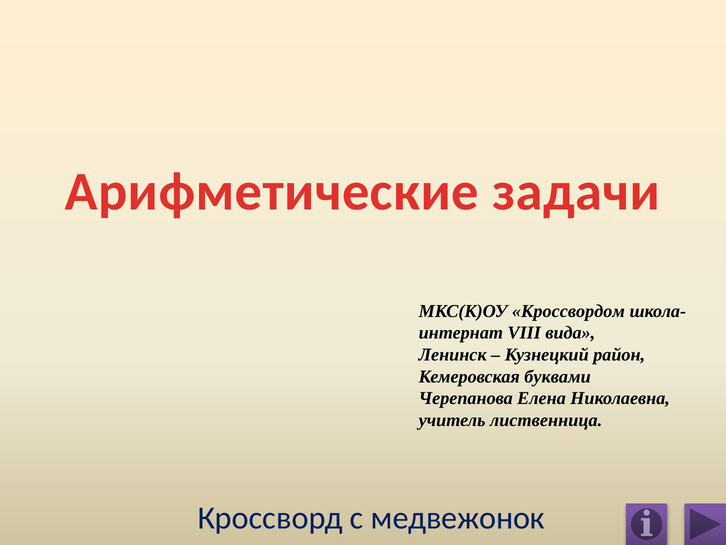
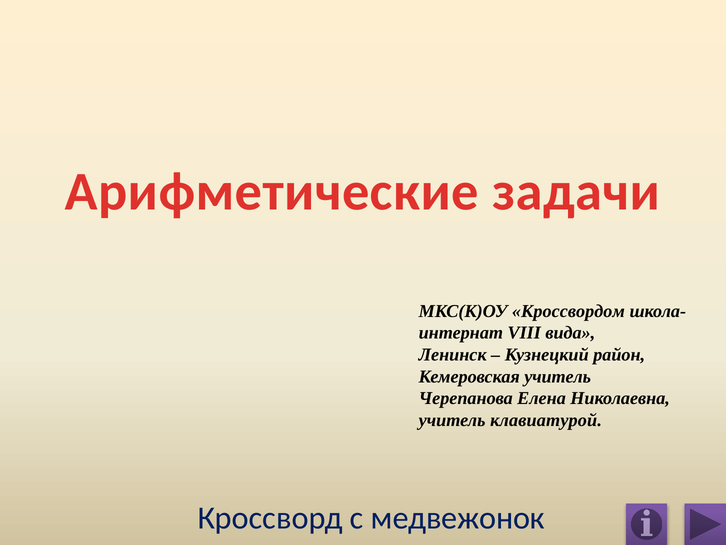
Кемеровская буквами: буквами -> учитель
лиственница: лиственница -> клавиатурой
